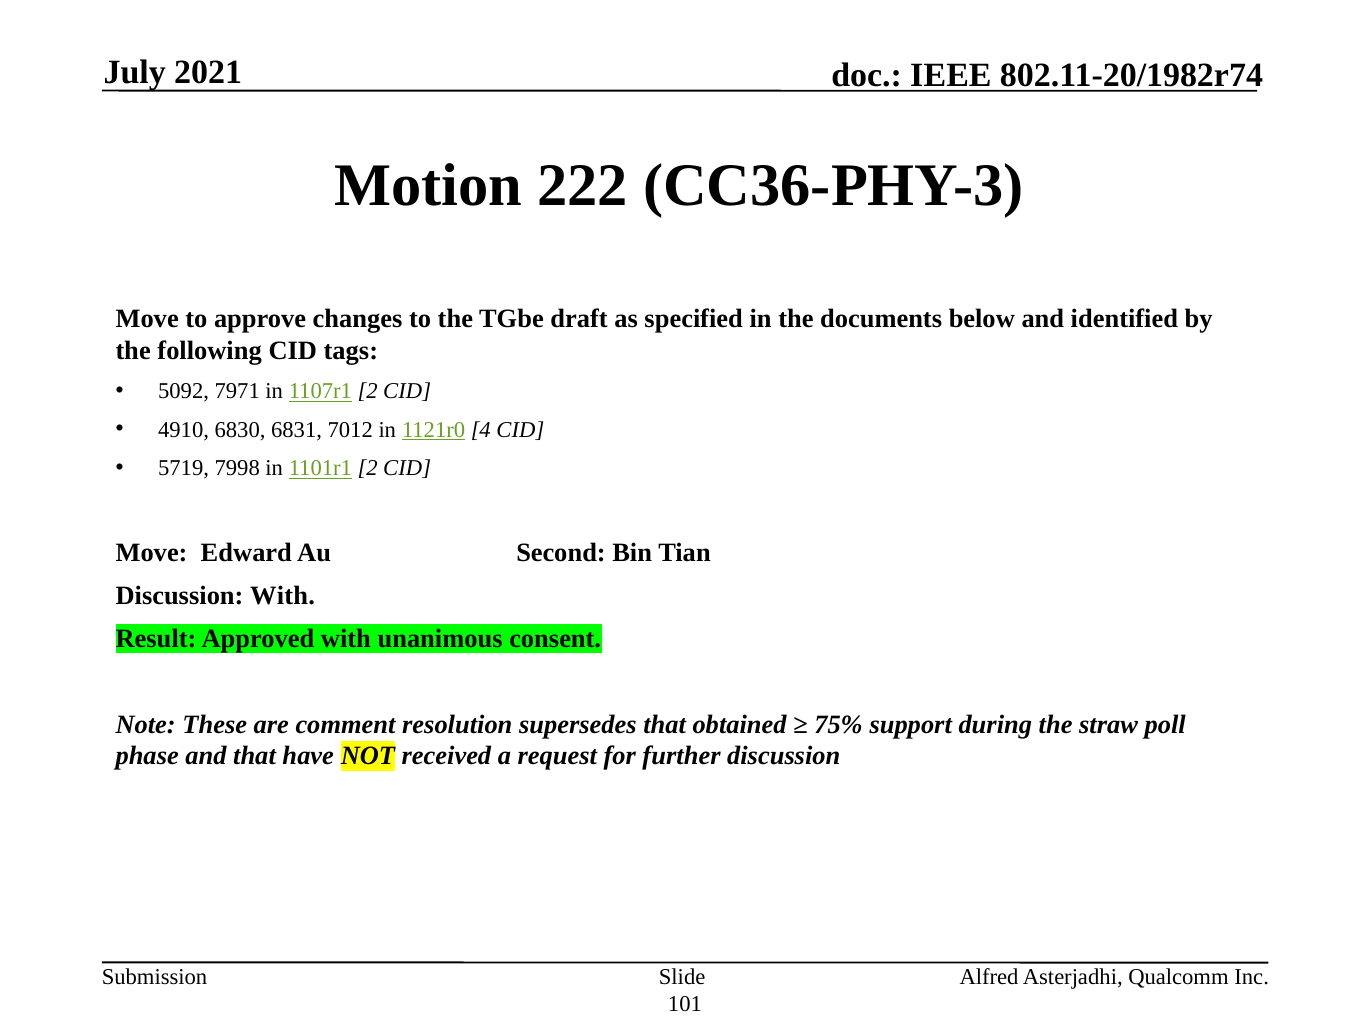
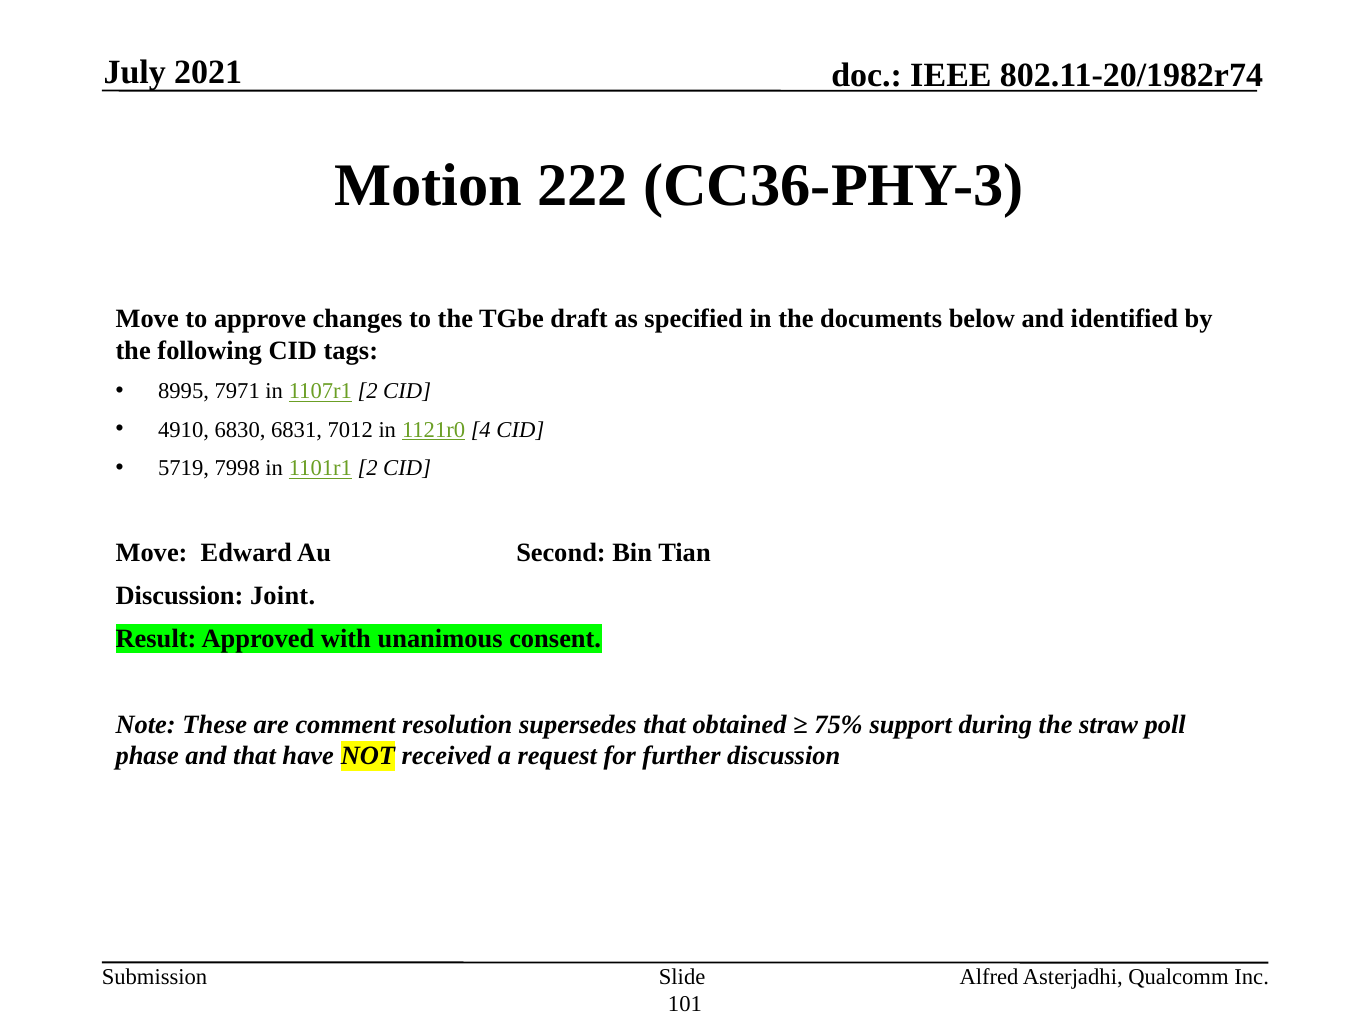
5092: 5092 -> 8995
Discussion With: With -> Joint
